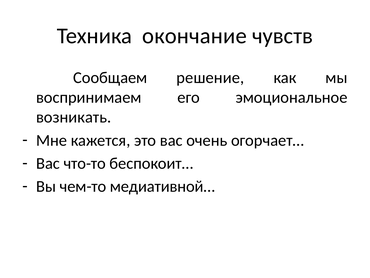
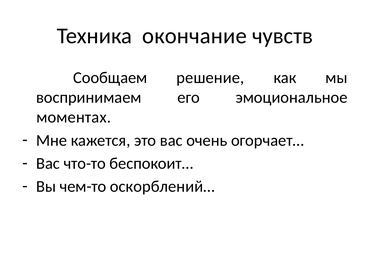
возникать: возникать -> моментах
медиативной…: медиативной… -> оскорблений…
